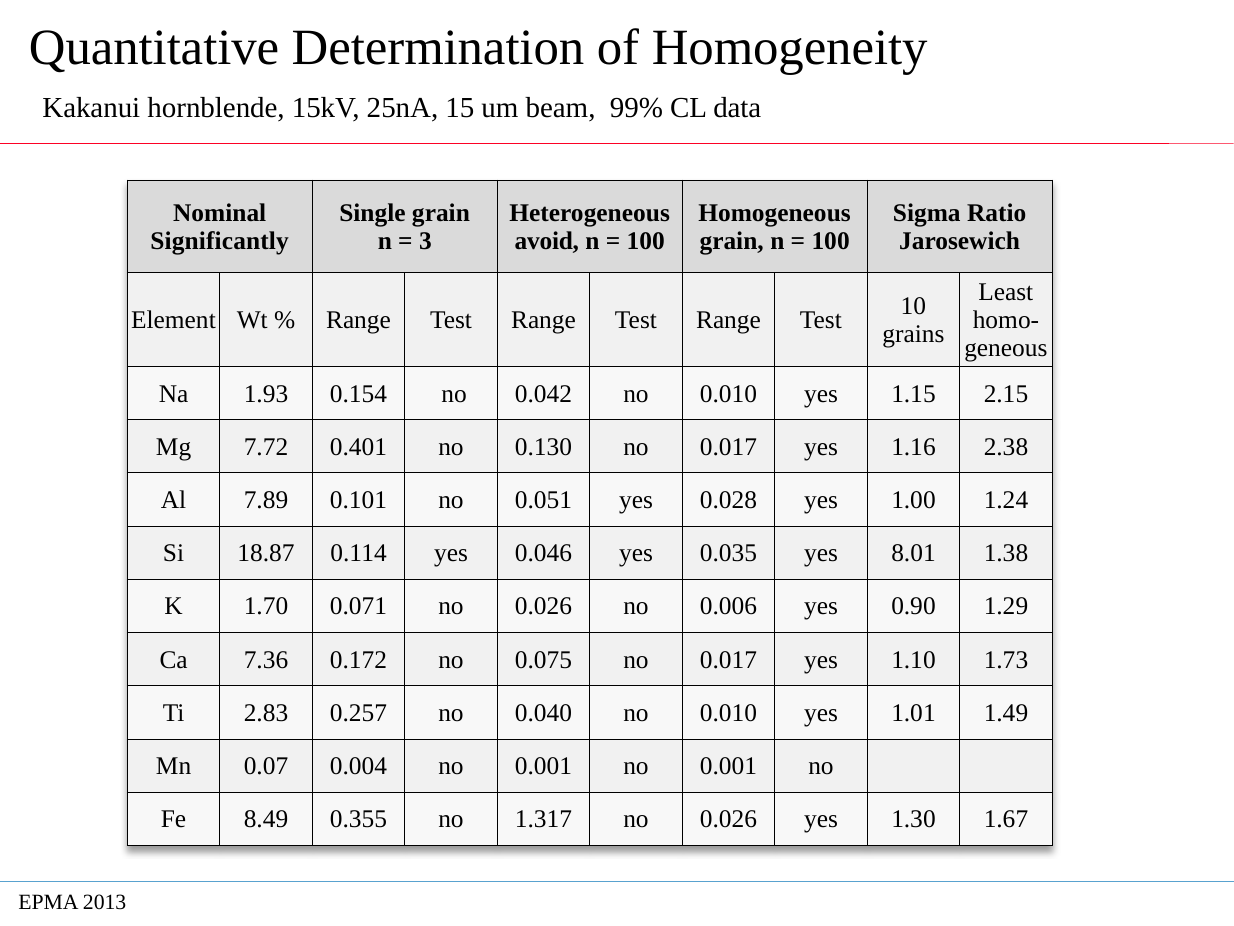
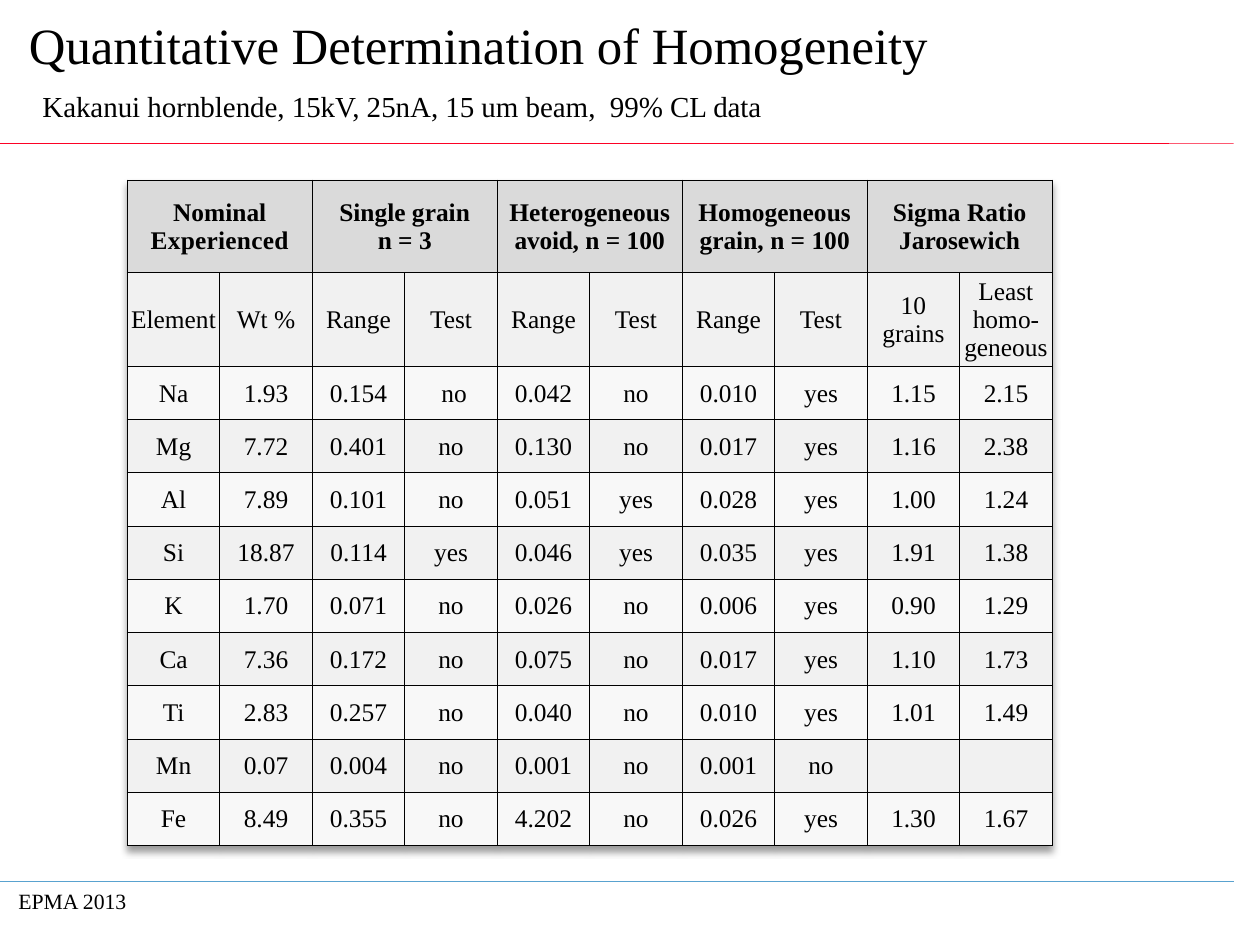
Significantly: Significantly -> Experienced
8.01: 8.01 -> 1.91
1.317: 1.317 -> 4.202
